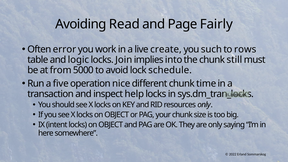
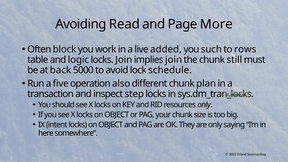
Fairly: Fairly -> More
error: error -> block
create: create -> added
implies into: into -> join
from: from -> back
nice: nice -> also
time: time -> plan
help: help -> step
